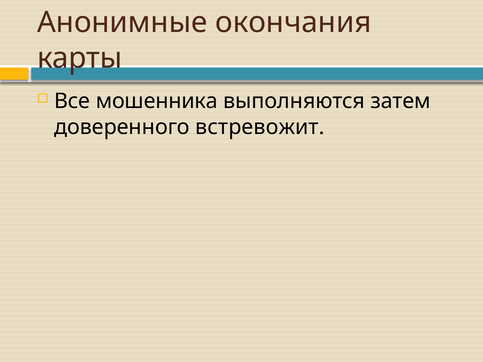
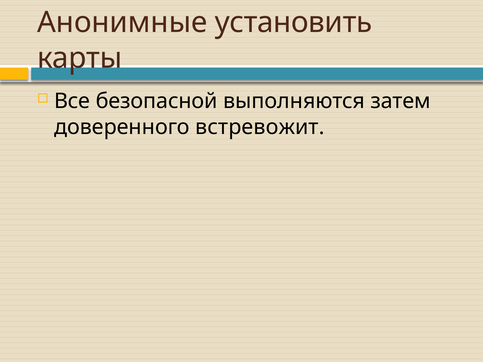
окончания: окончания -> установить
мошенника: мошенника -> безопасной
